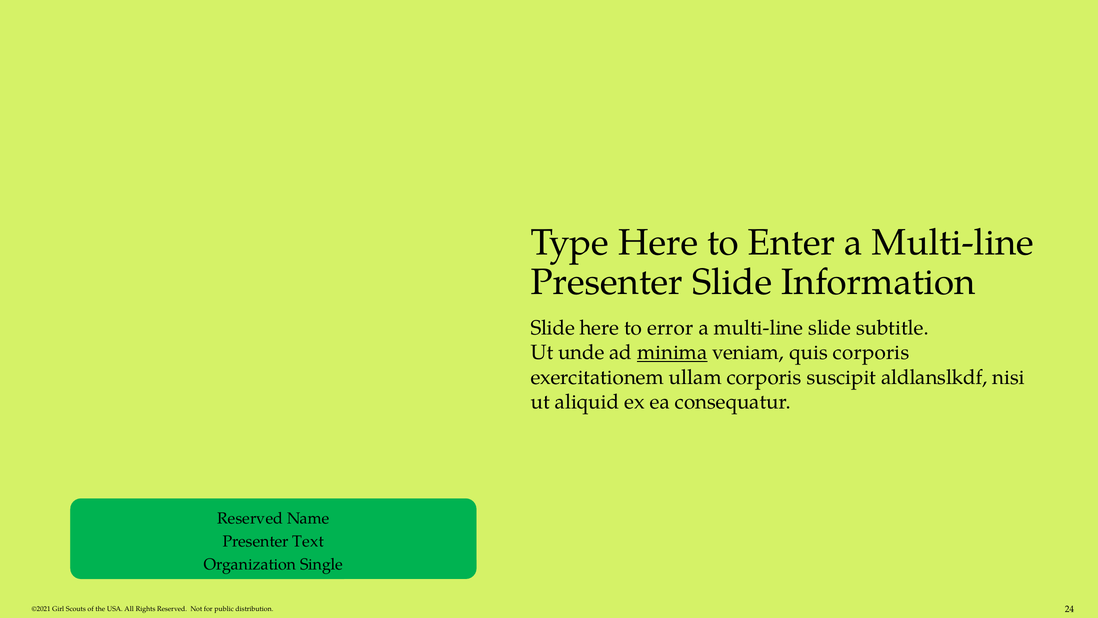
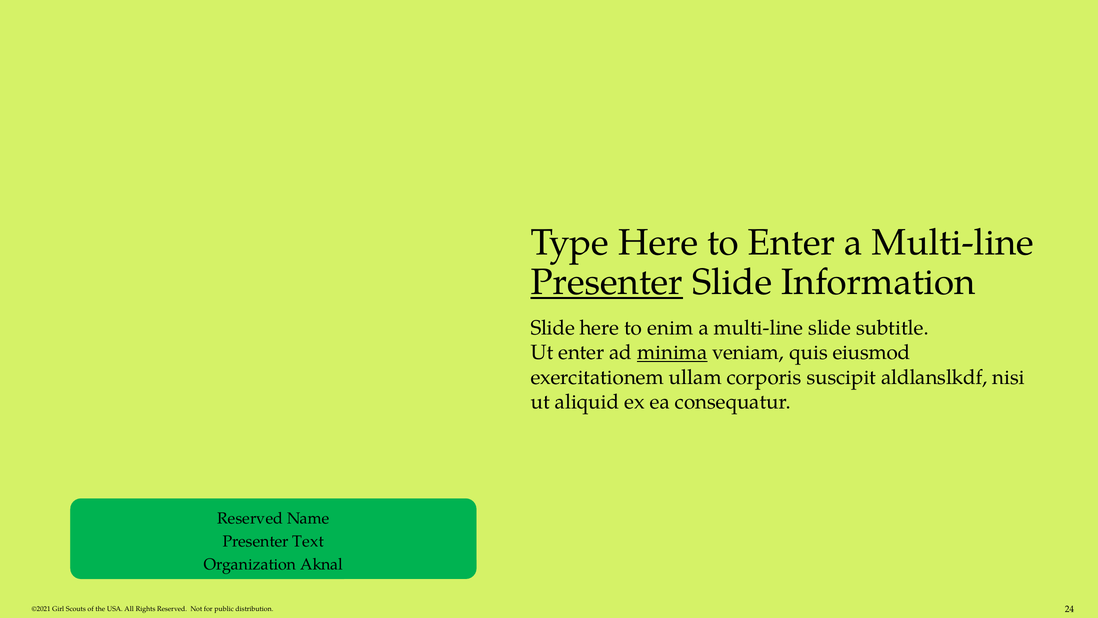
Presenter at (607, 282) underline: none -> present
error: error -> enim
Ut unde: unde -> enter
quis corporis: corporis -> eiusmod
Single: Single -> Aknal
